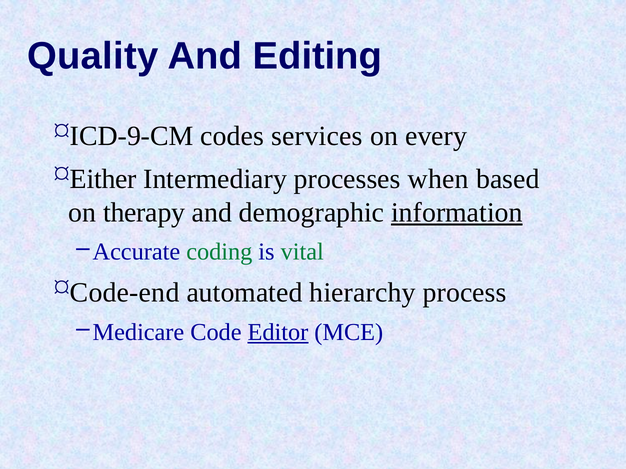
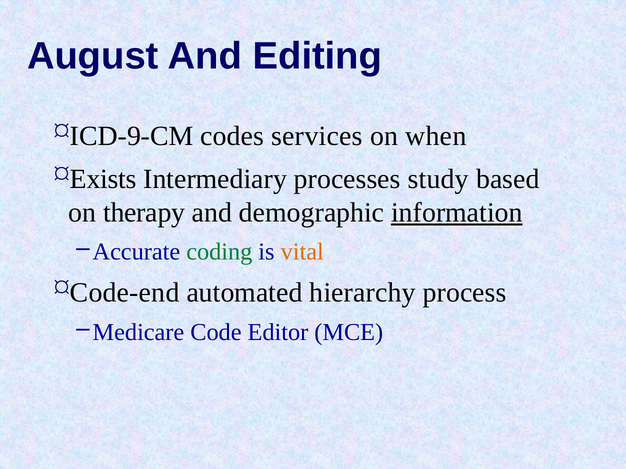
Quality: Quality -> August
every: every -> when
Either: Either -> Exists
when: when -> study
vital colour: green -> orange
Editor underline: present -> none
